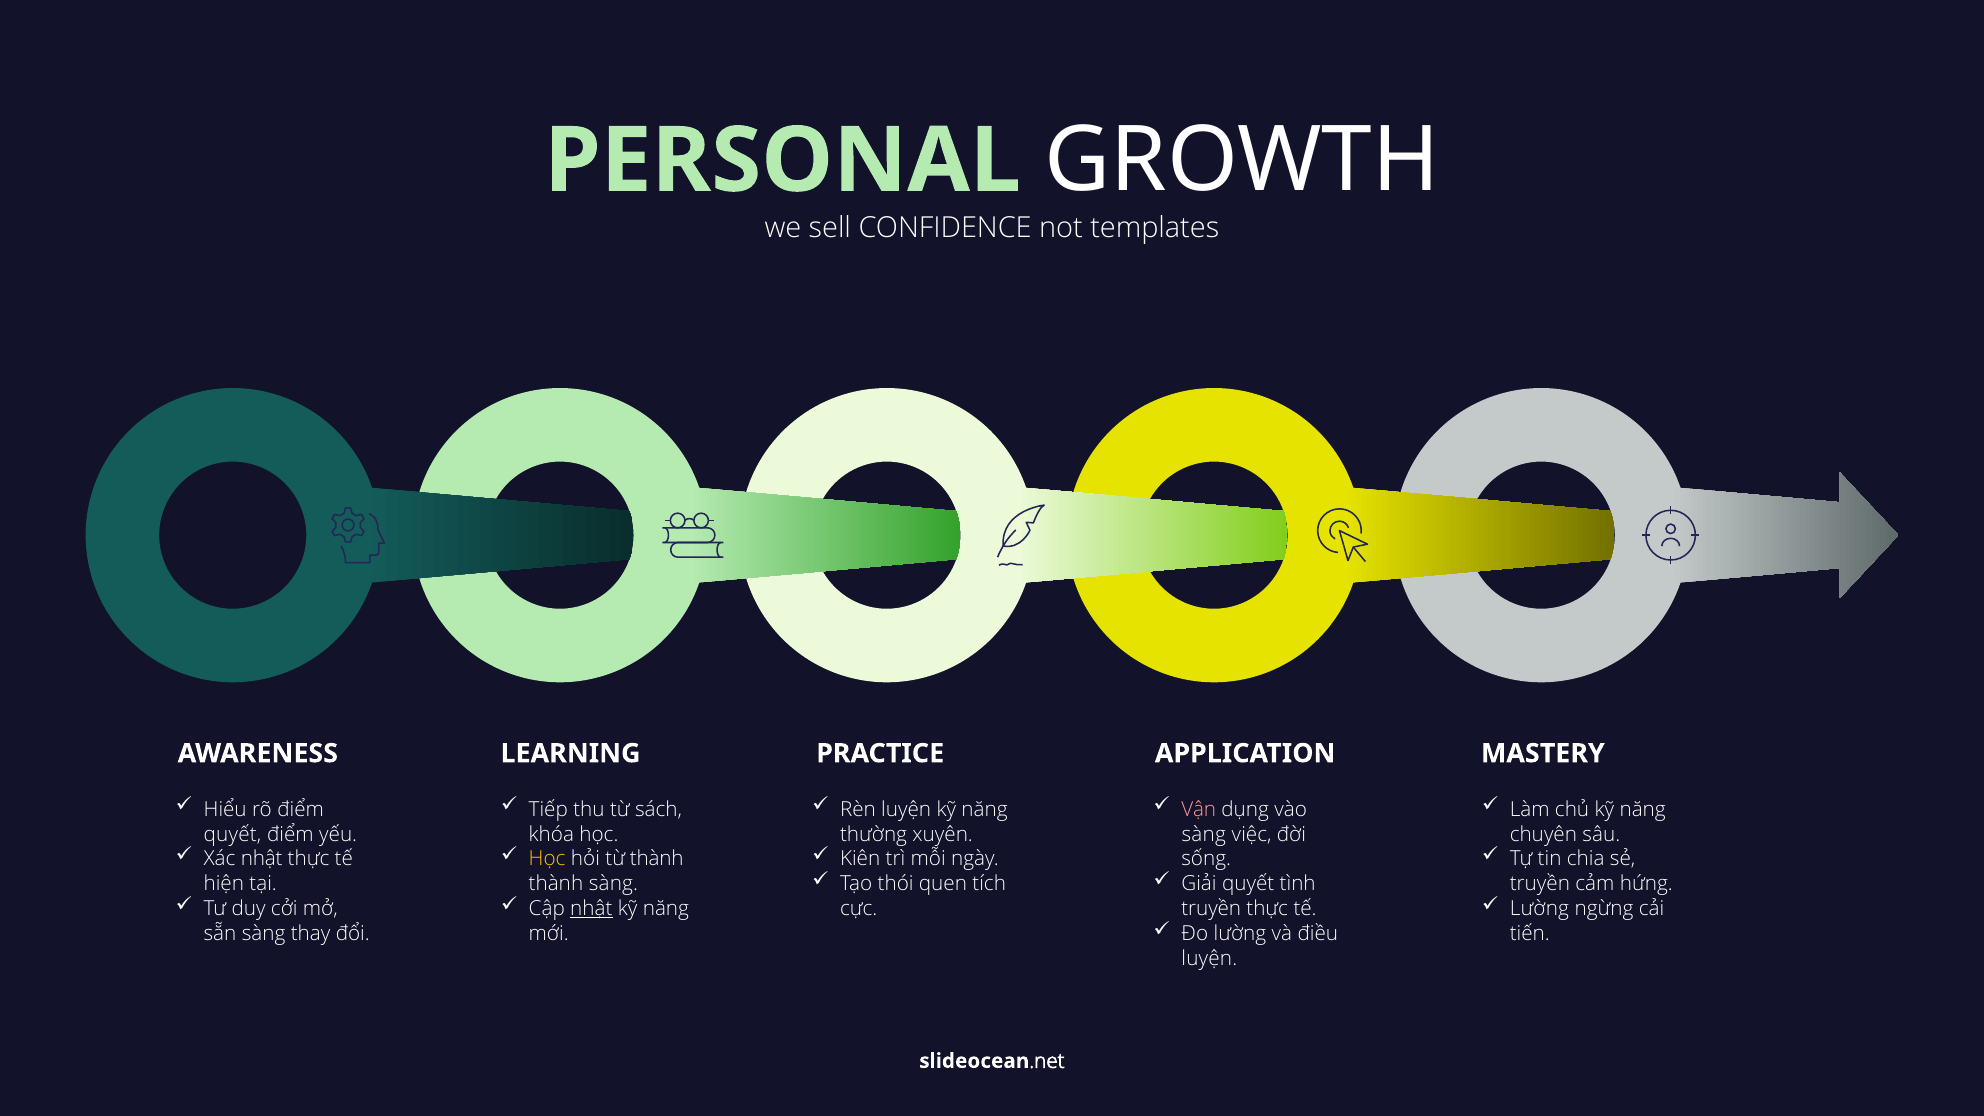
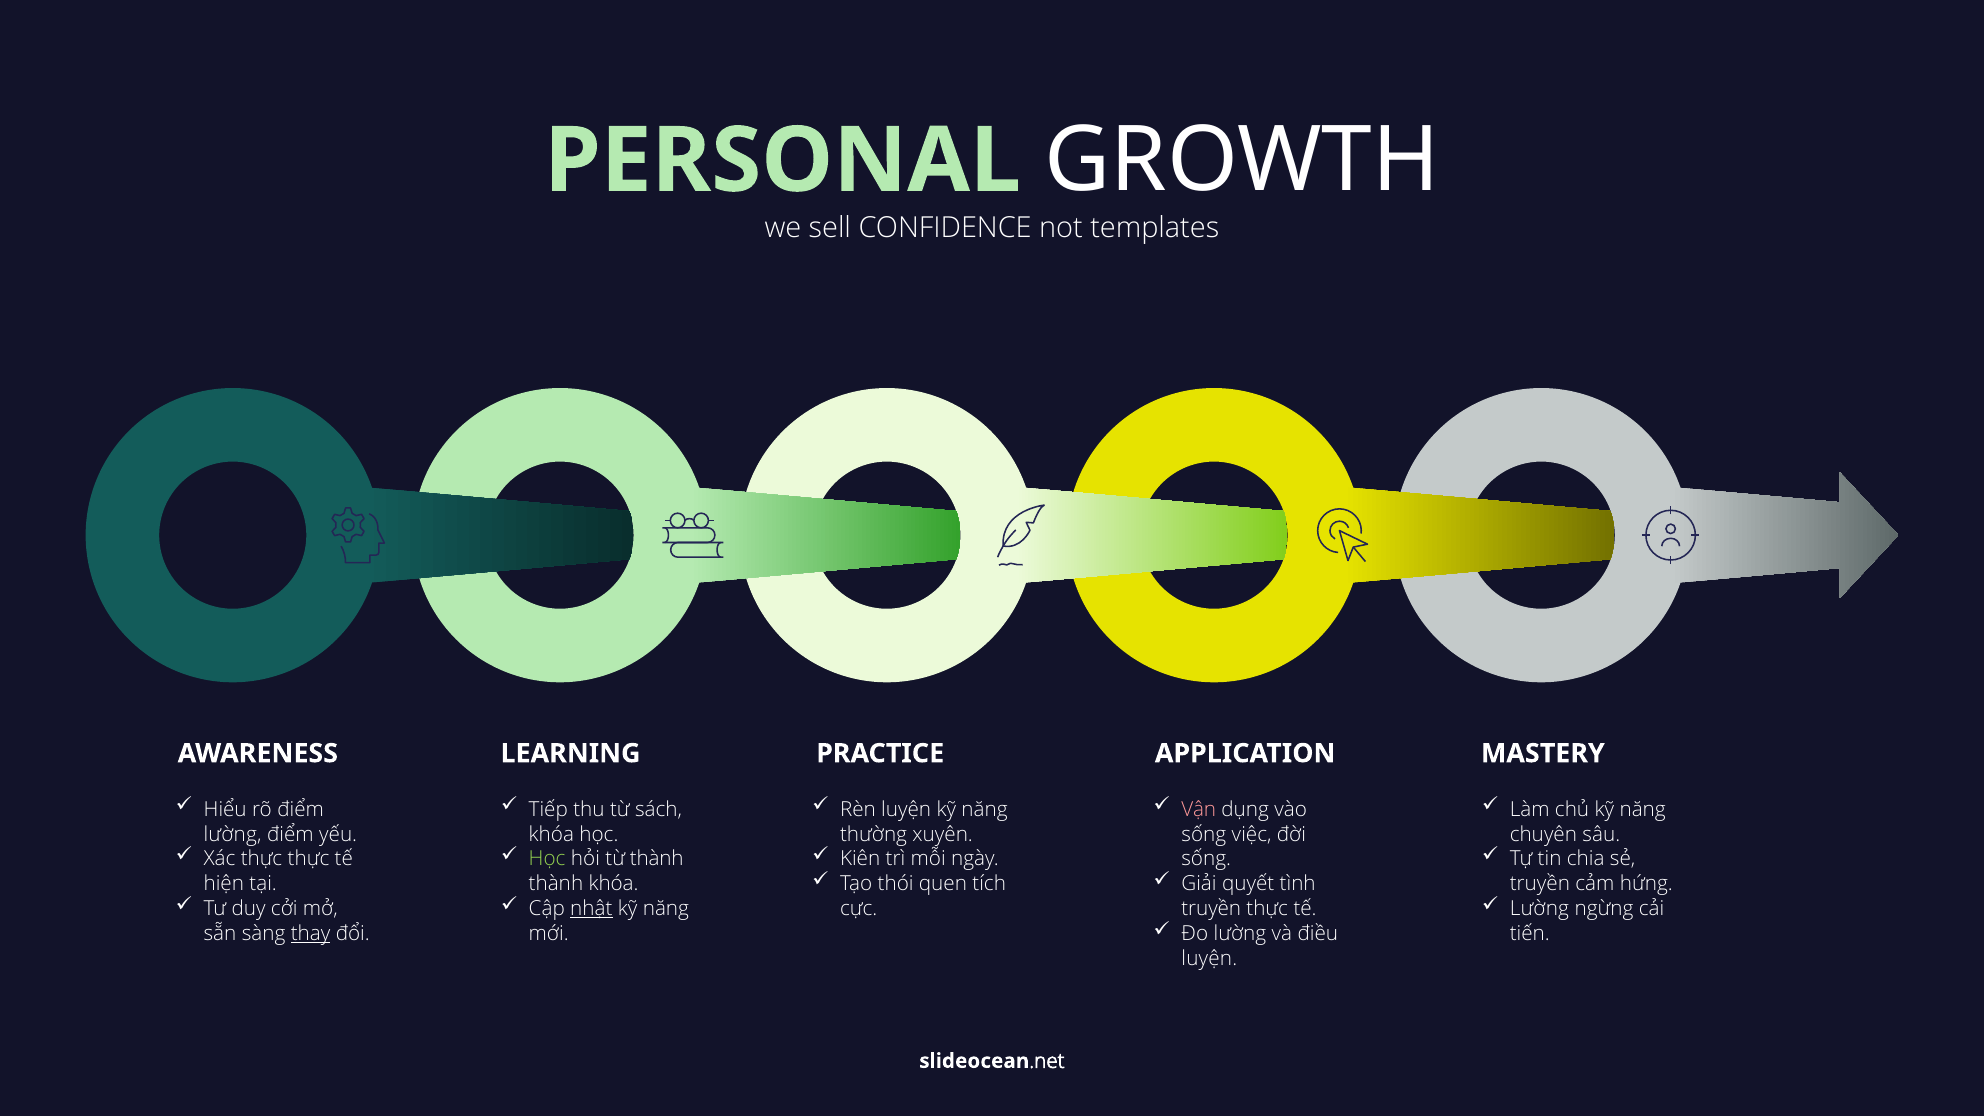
quyết at (233, 834): quyết -> lường
sàng at (1204, 834): sàng -> sống
Xác nhật: nhật -> thực
Học at (547, 859) colour: yellow -> light green
thành sàng: sàng -> khóa
thay underline: none -> present
